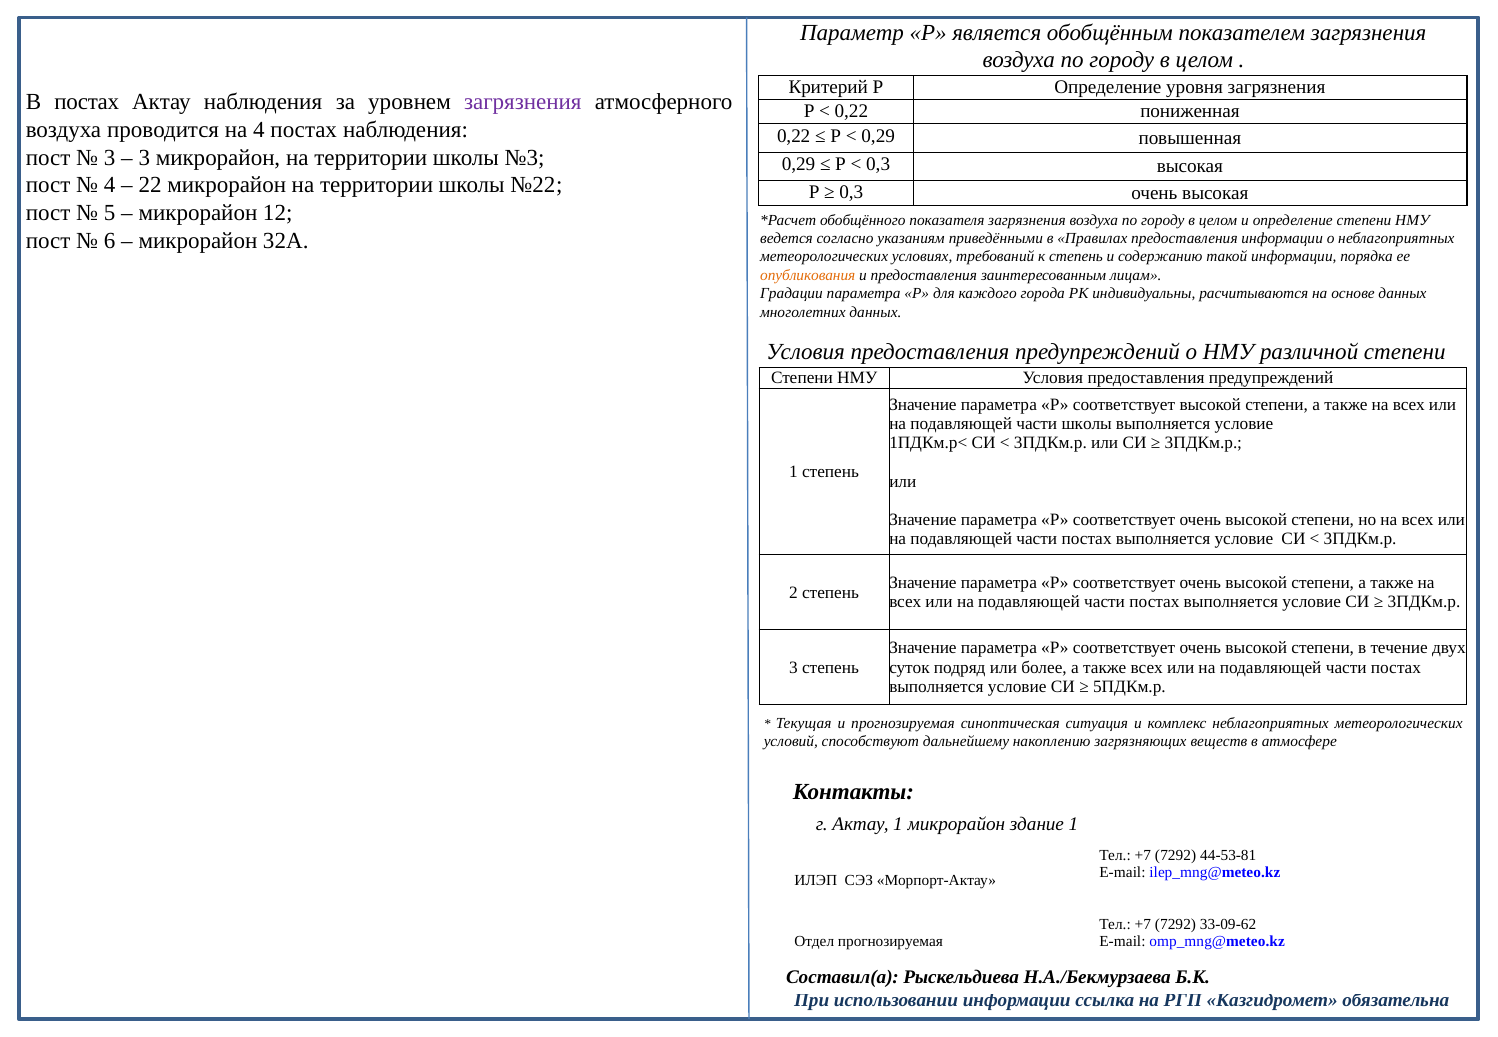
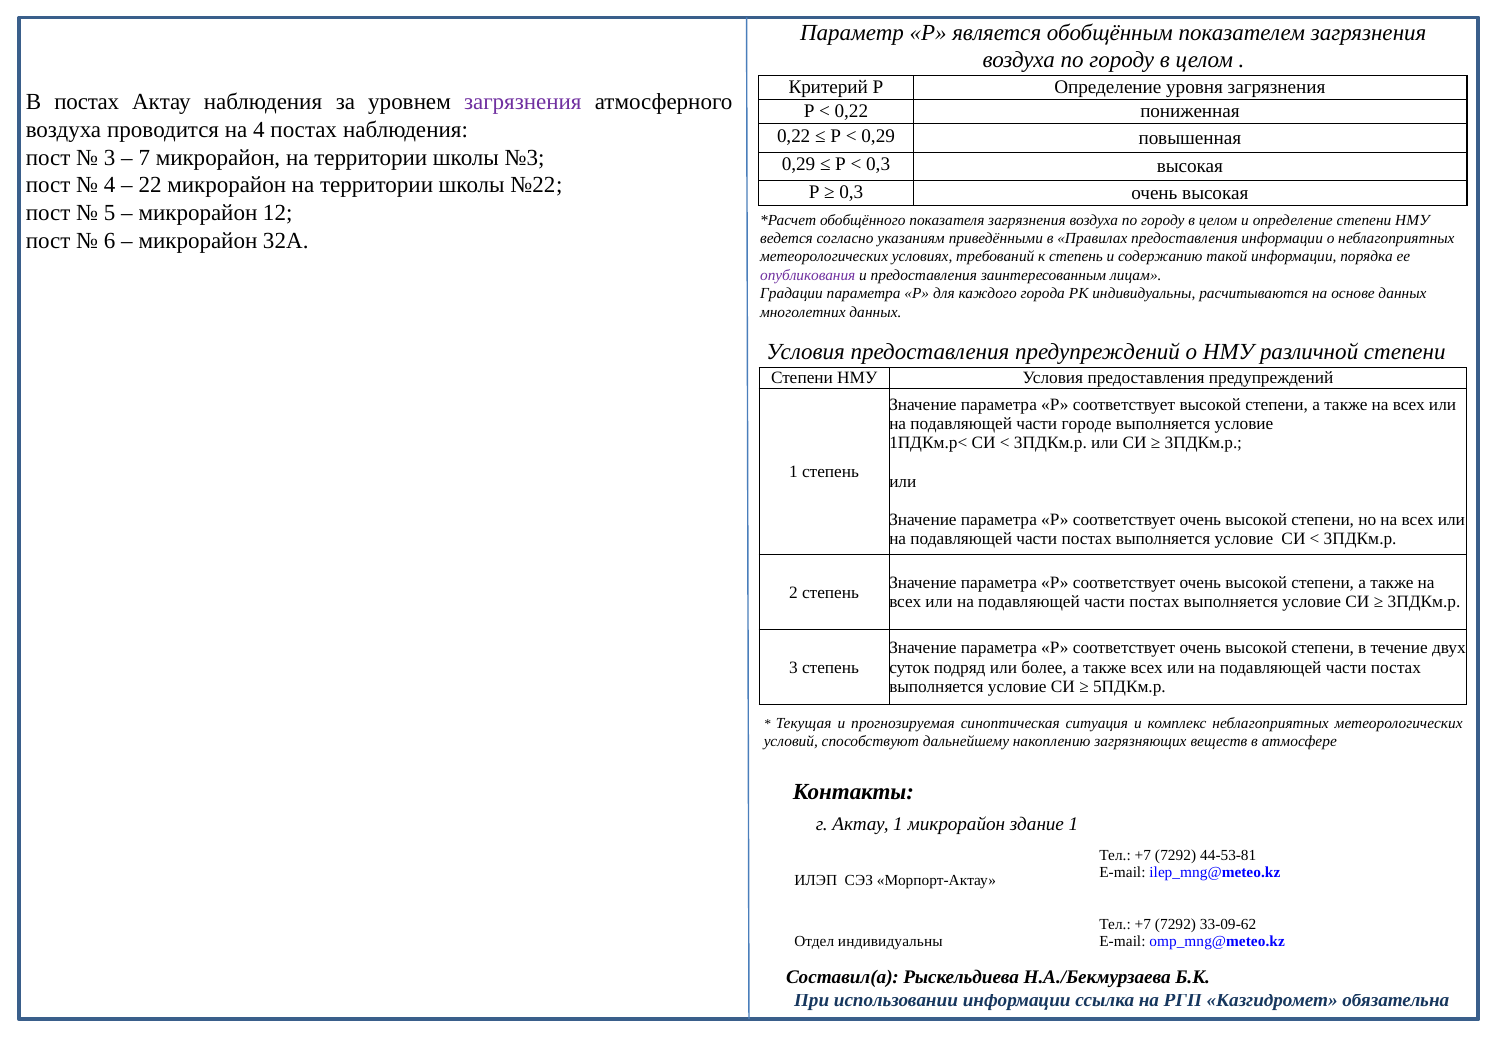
3 at (144, 158): 3 -> 7
опубликования colour: orange -> purple
части школы: школы -> городе
Отдел прогнозируемая: прогнозируемая -> индивидуальны
